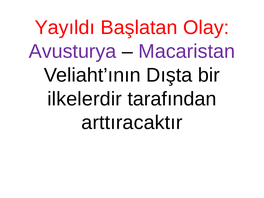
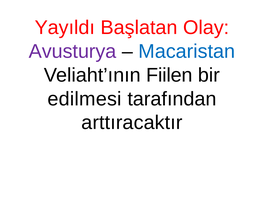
Macaristan colour: purple -> blue
Dışta: Dışta -> Fiilen
ilkelerdir: ilkelerdir -> edilmesi
